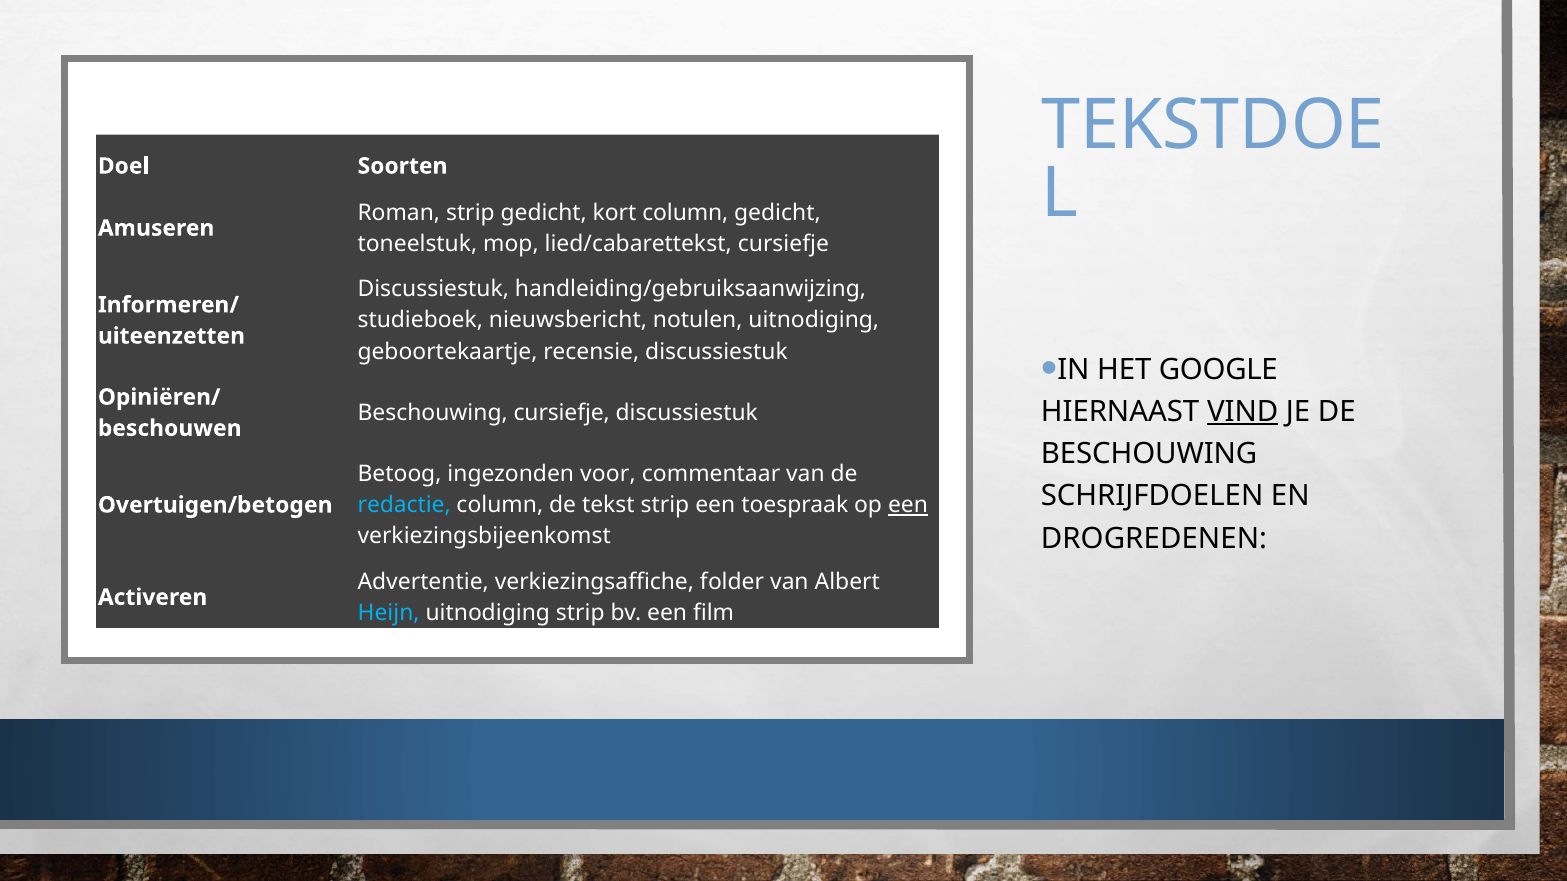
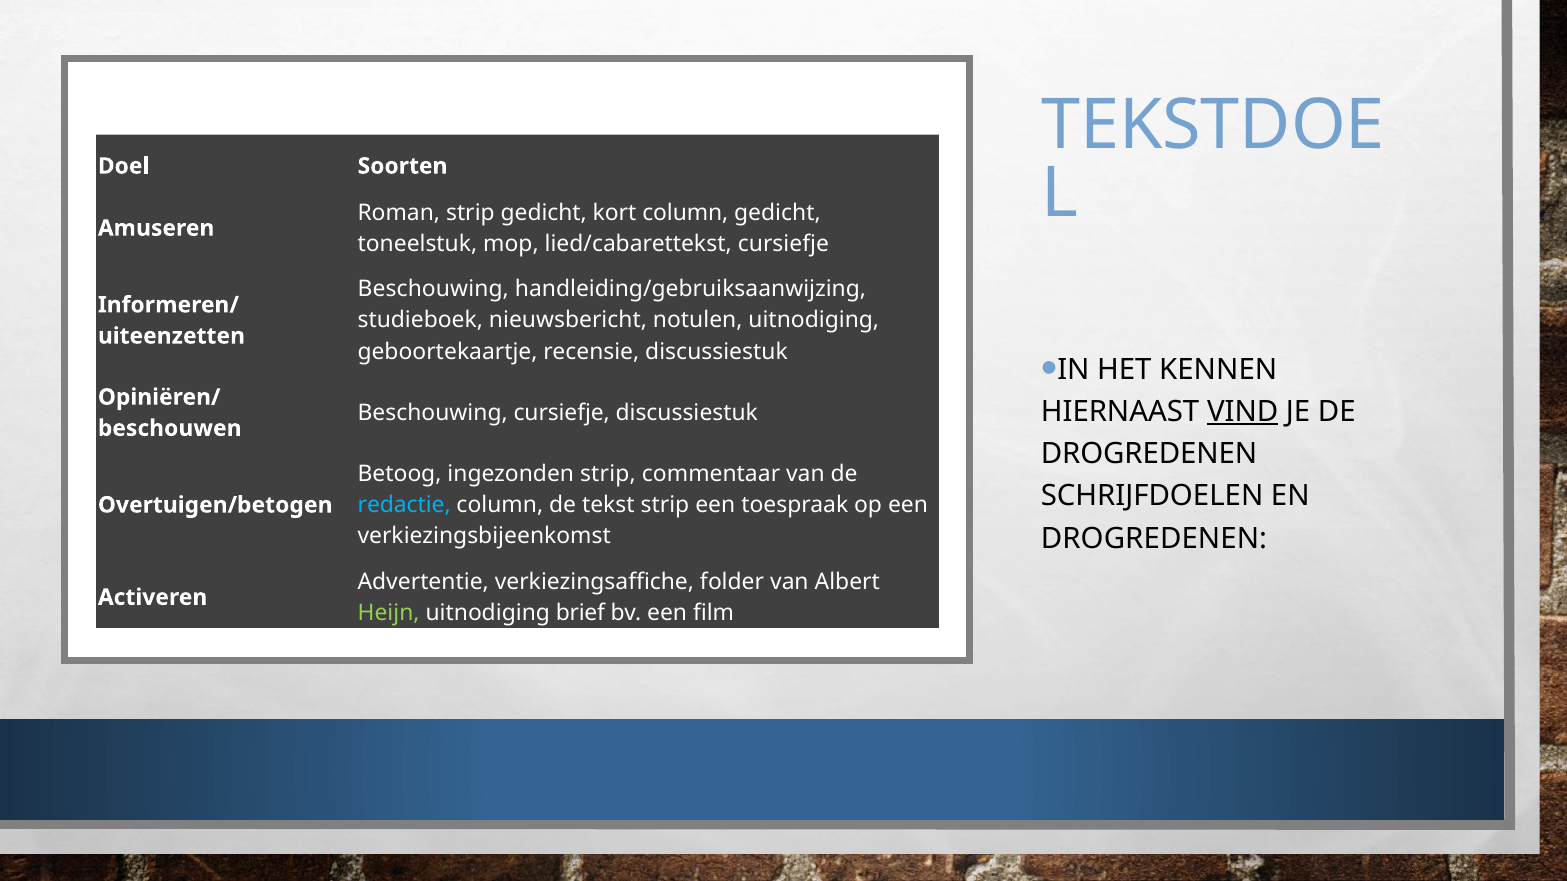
Discussiestuk at (433, 289): Discussiestuk -> Beschouwing
GOOGLE: GOOGLE -> KENNEN
BESCHOUWING at (1149, 454): BESCHOUWING -> DROGREDENEN
ingezonden voor: voor -> strip
een at (908, 505) underline: present -> none
Heijn colour: light blue -> light green
uitnodiging strip: strip -> brief
